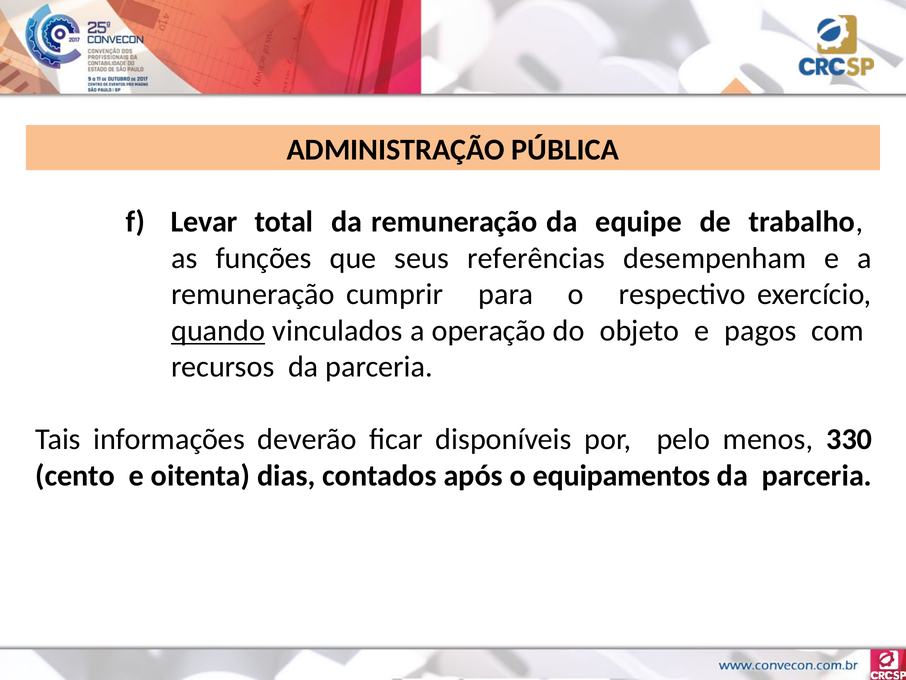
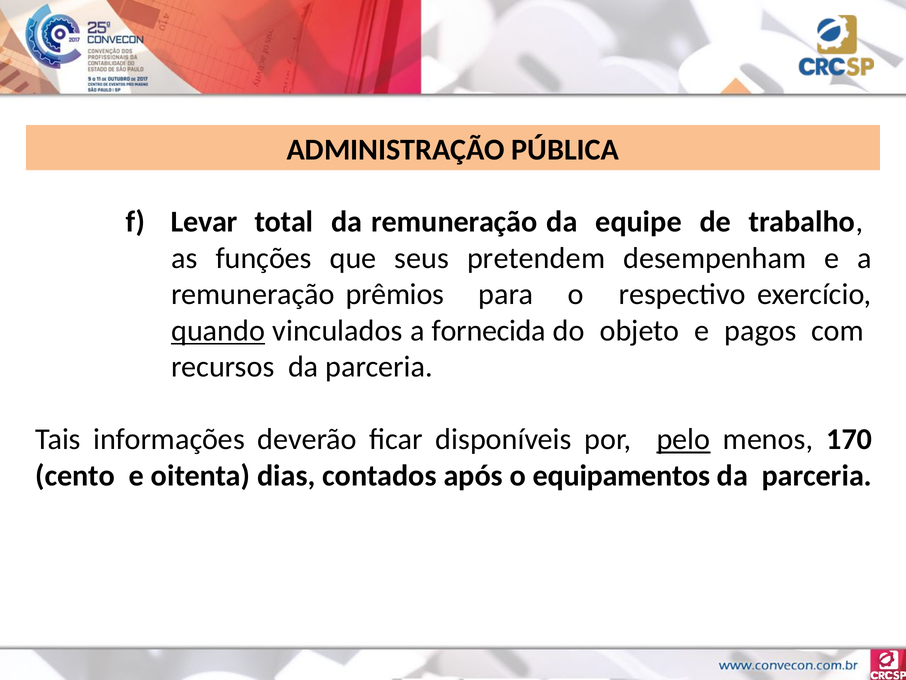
referências: referências -> pretendem
cumprir: cumprir -> prêmios
operação: operação -> fornecida
pelo underline: none -> present
330: 330 -> 170
